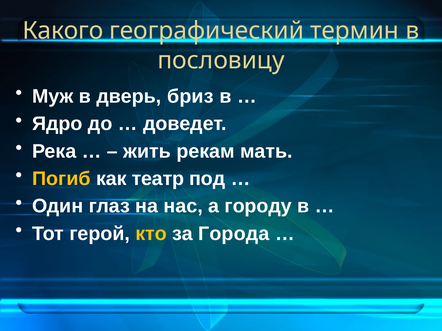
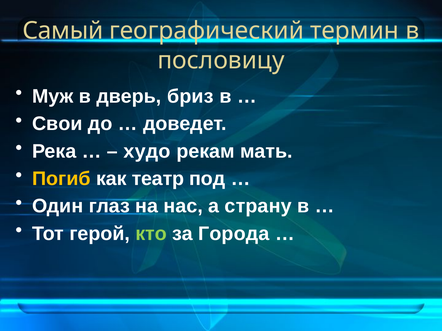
Какого: Какого -> Самый
Ядро: Ядро -> Свои
жить: жить -> худо
городу: городу -> страну
кто colour: yellow -> light green
